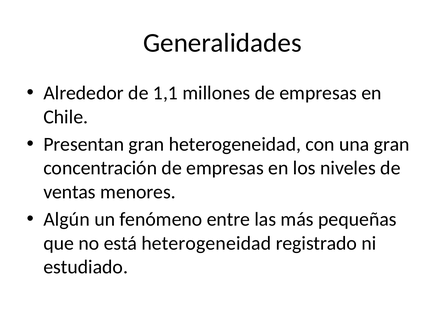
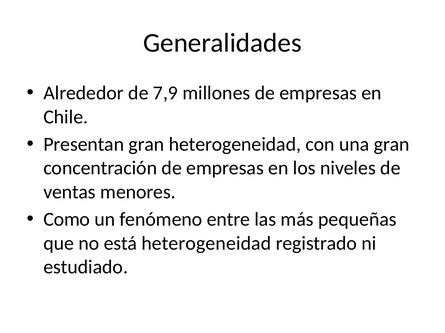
1,1: 1,1 -> 7,9
Algún: Algún -> Como
